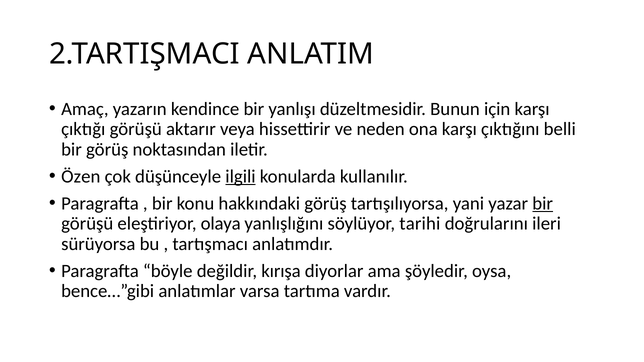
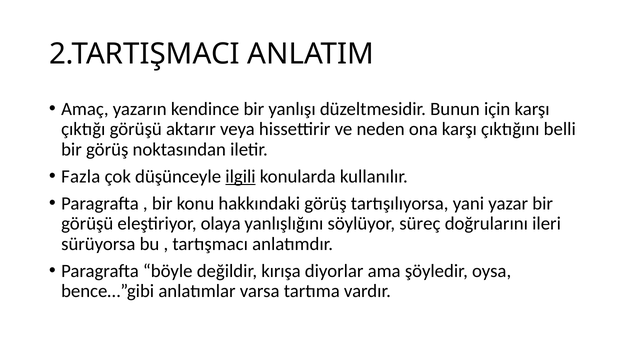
Özen: Özen -> Fazla
bir at (543, 203) underline: present -> none
tarihi: tarihi -> süreç
